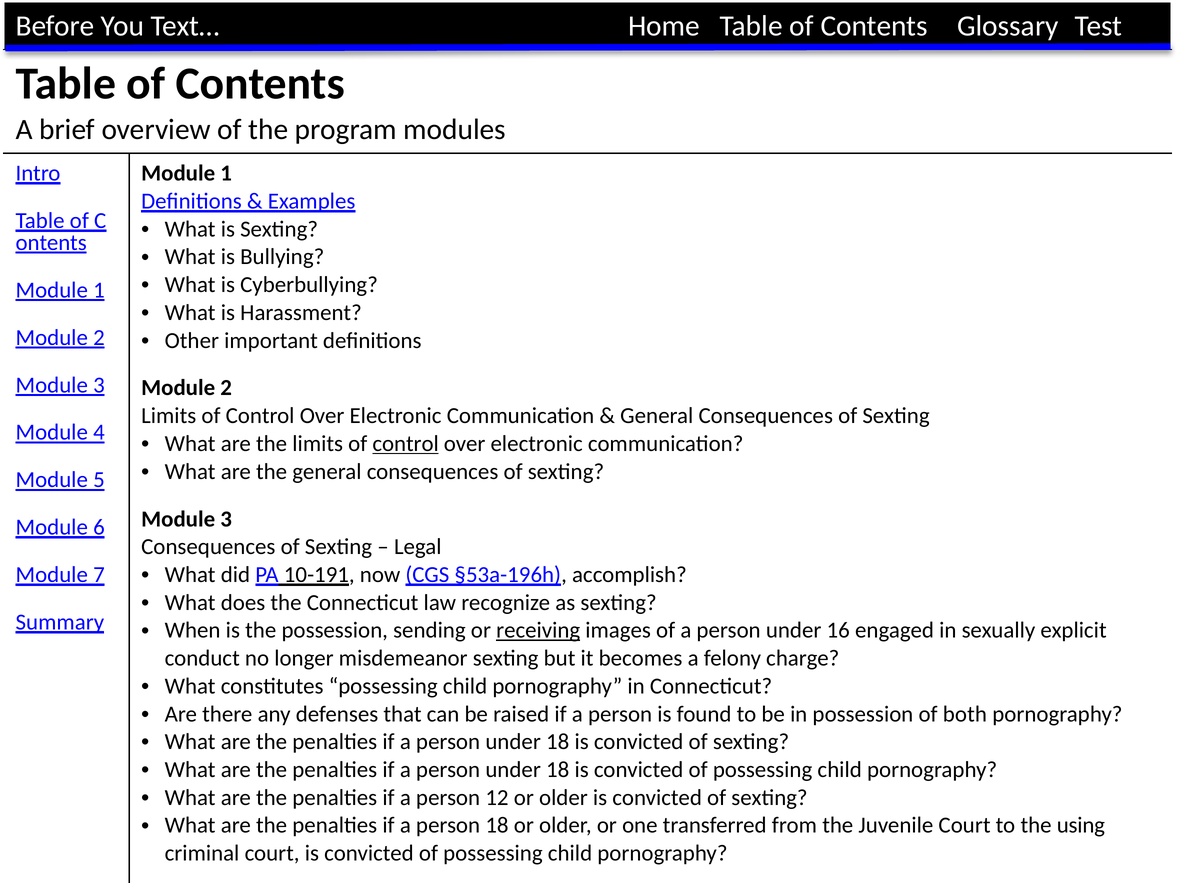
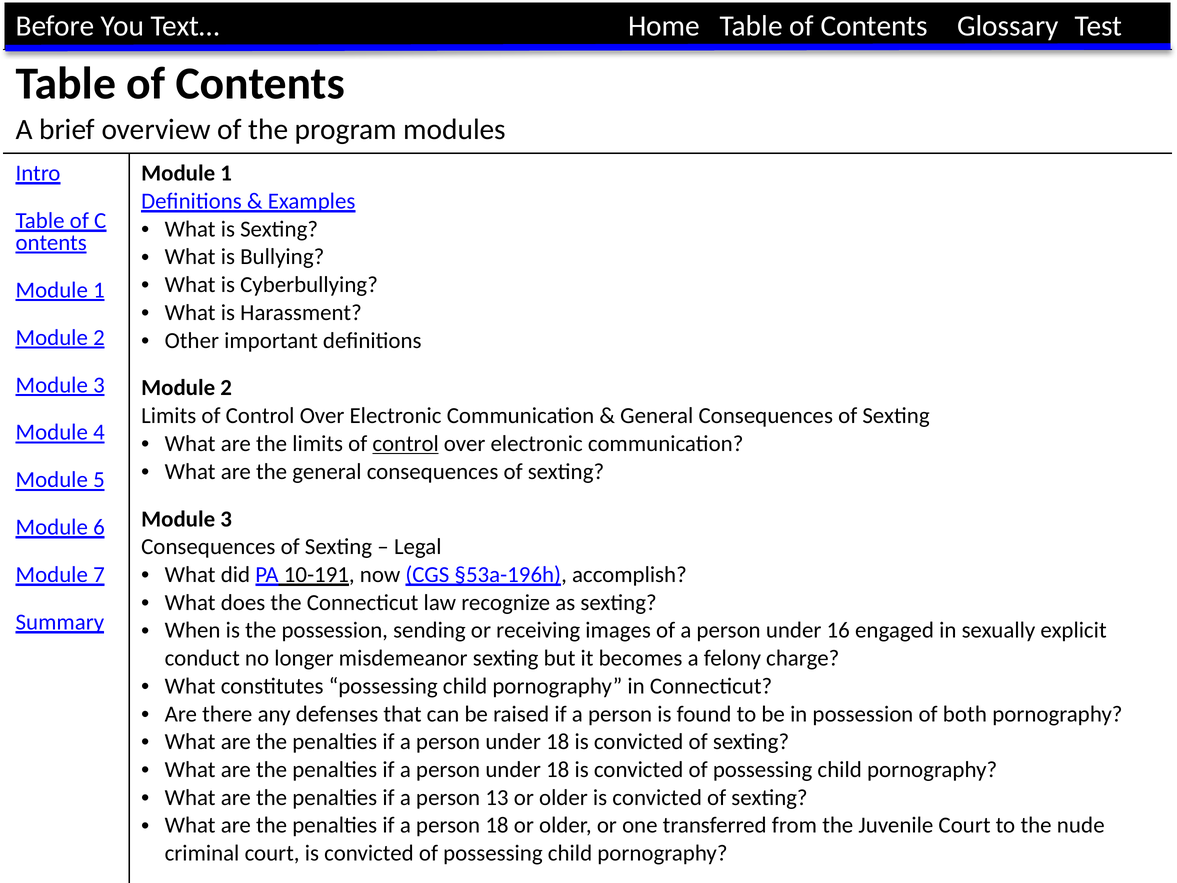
receiving underline: present -> none
12: 12 -> 13
using: using -> nude
